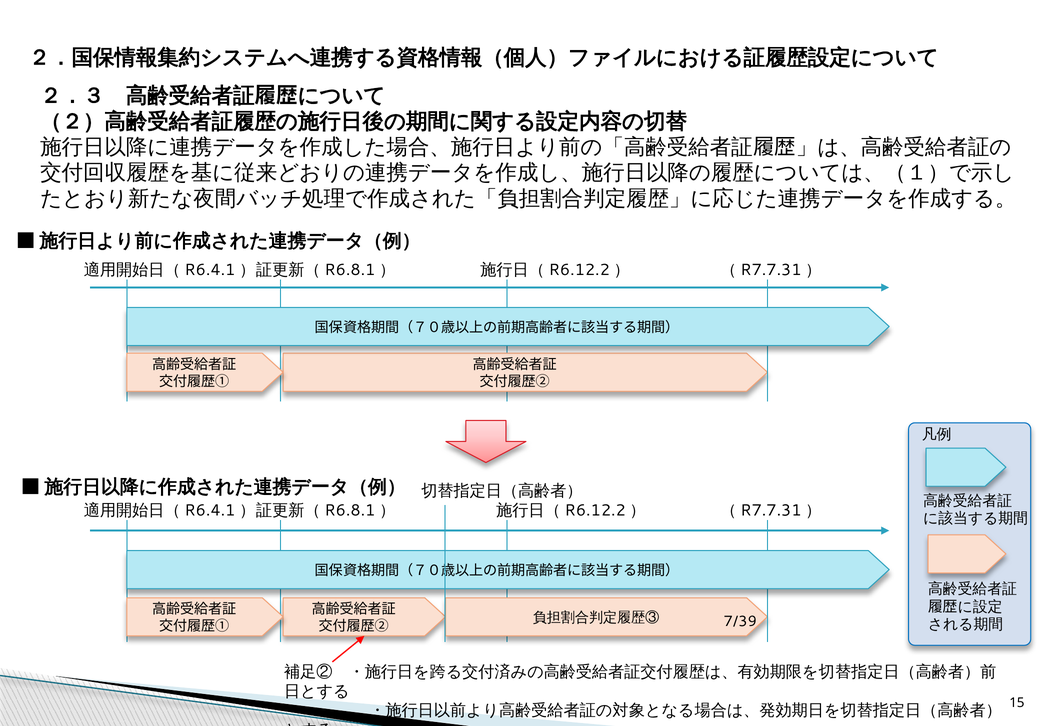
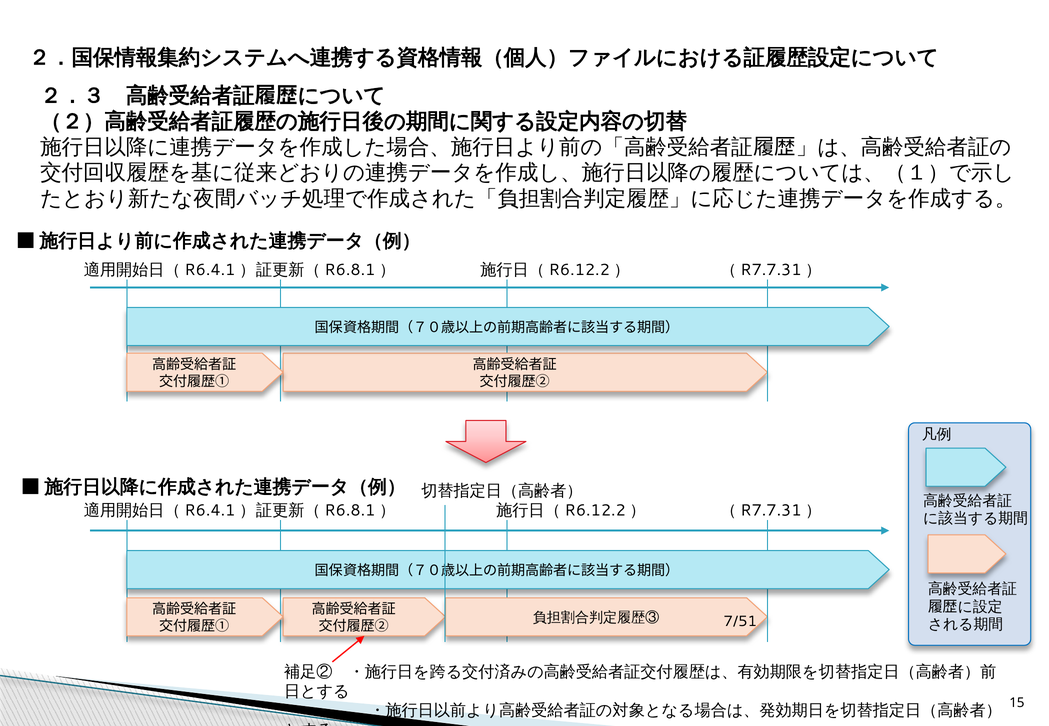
7/39: 7/39 -> 7/51
